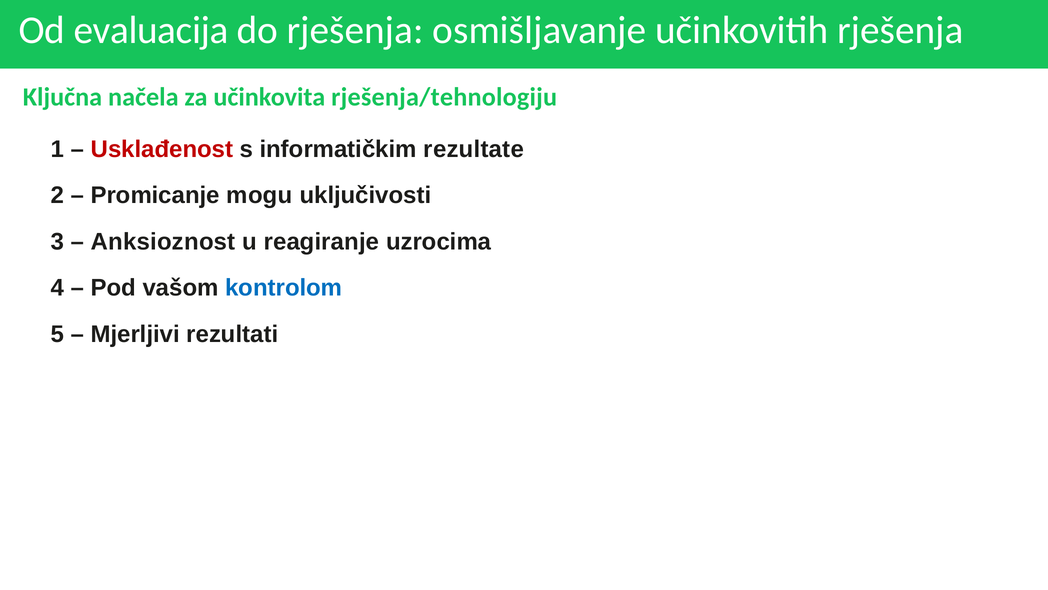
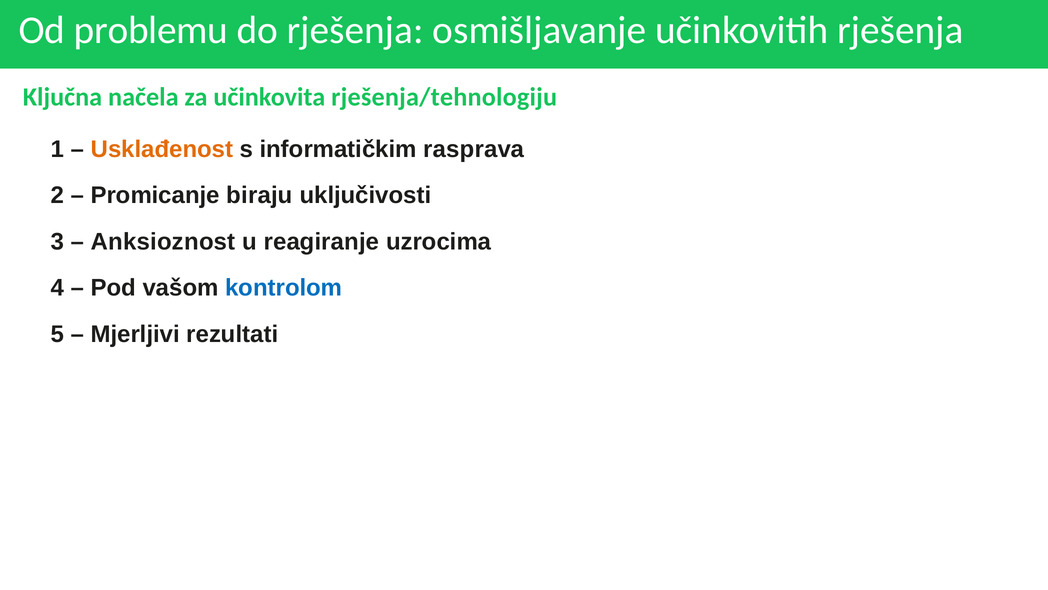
evaluacija: evaluacija -> problemu
Usklađenost colour: red -> orange
rezultate: rezultate -> rasprava
mogu: mogu -> biraju
